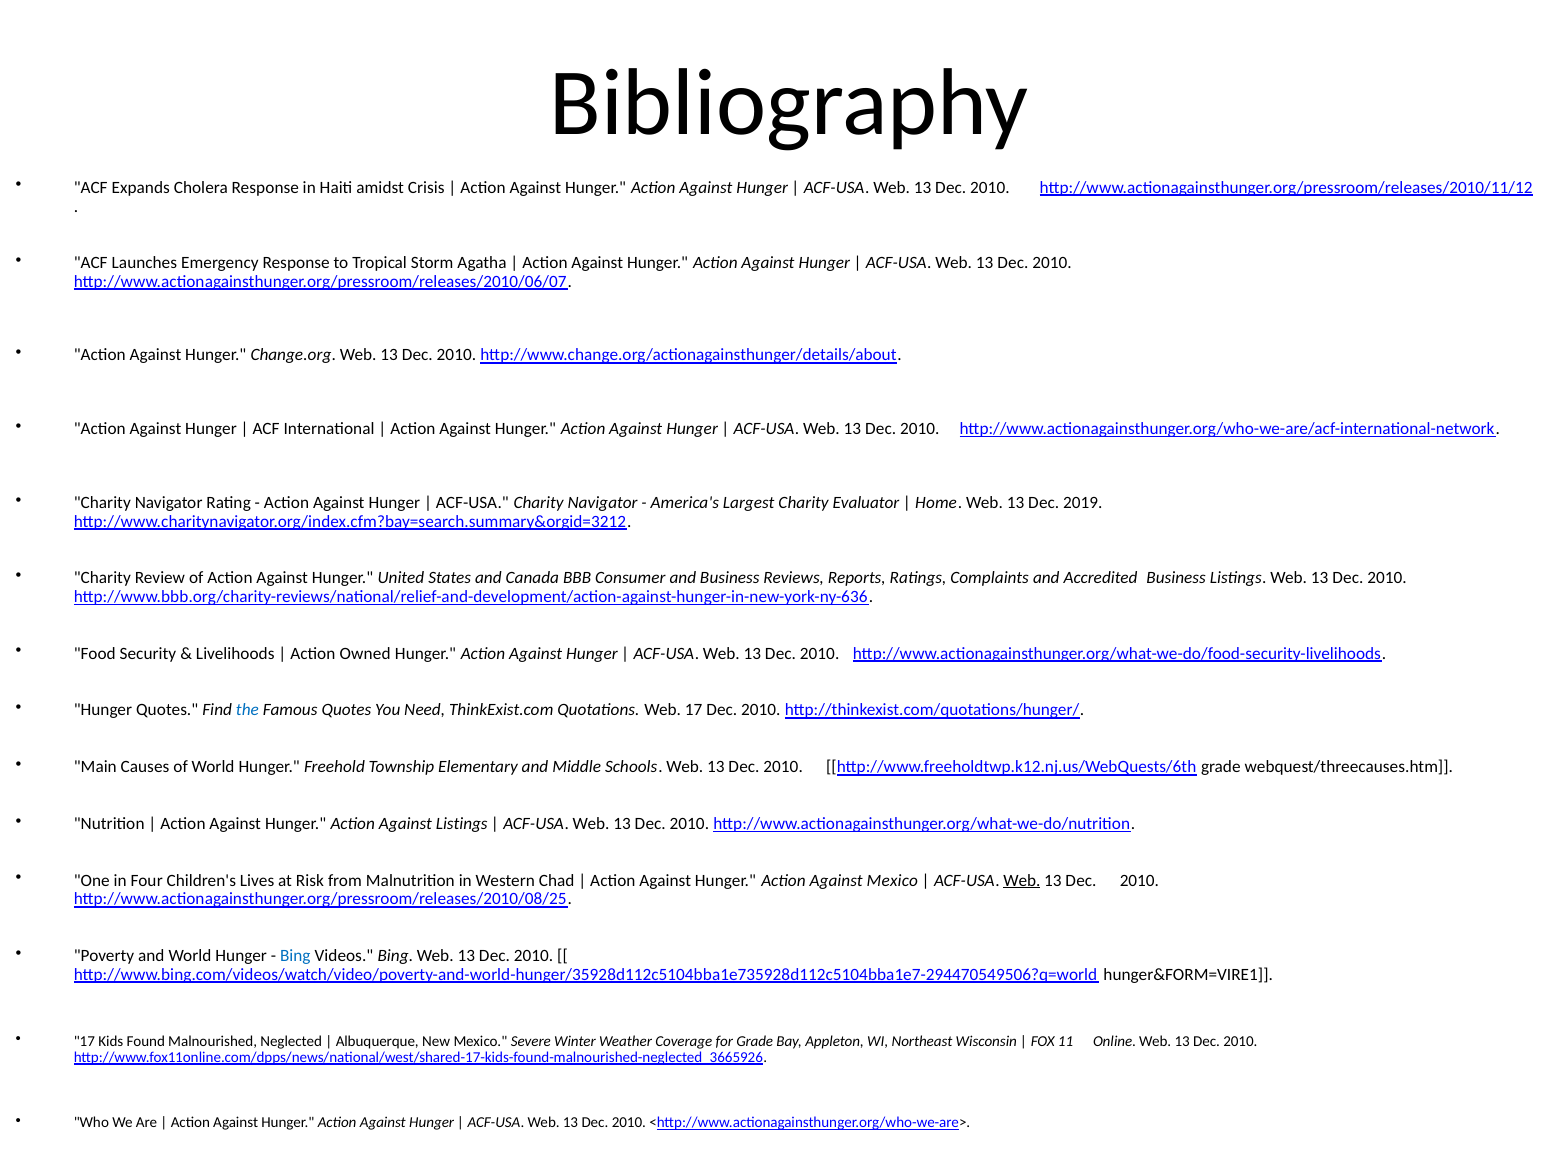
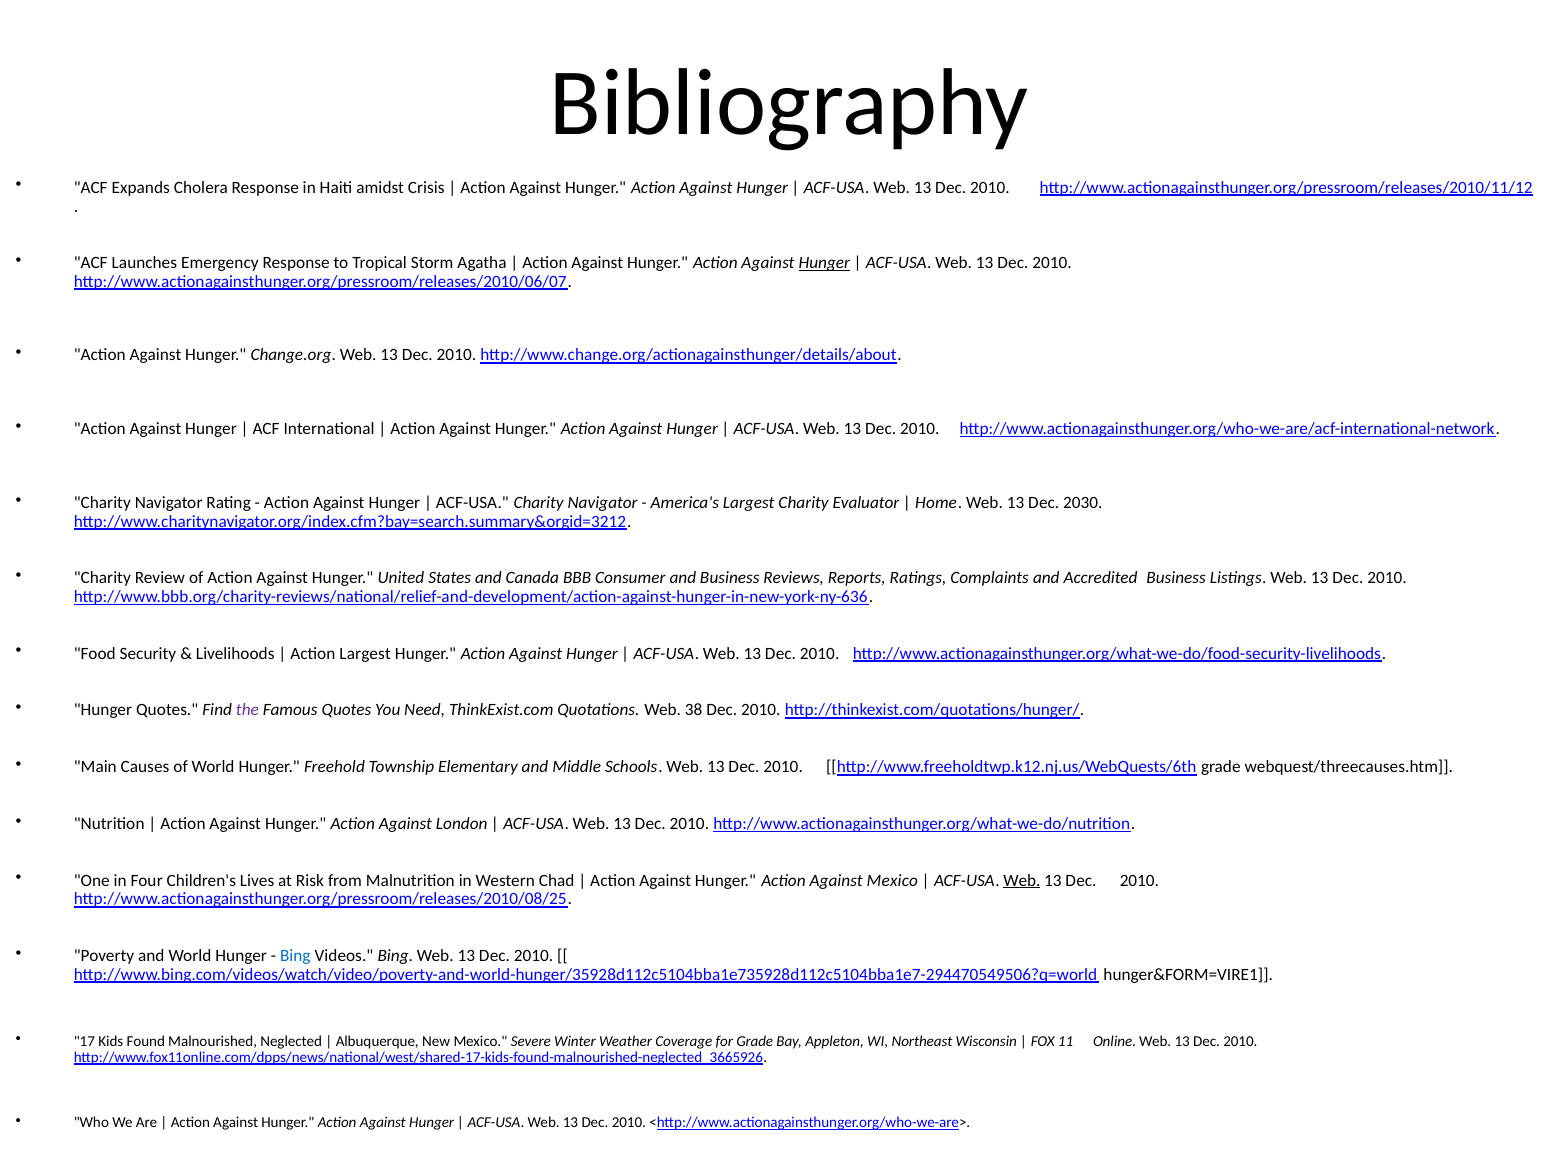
Hunger at (824, 263) underline: none -> present
2019: 2019 -> 2030
Action Owned: Owned -> Largest
the colour: blue -> purple
Web 17: 17 -> 38
Against Listings: Listings -> London
